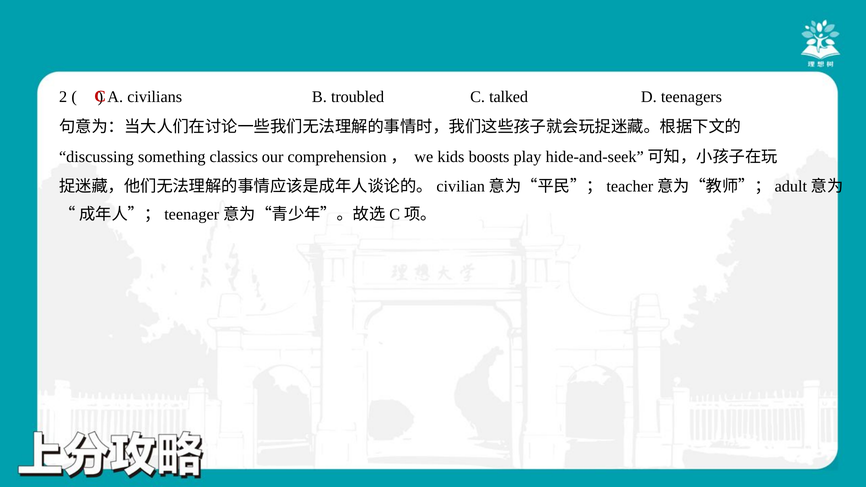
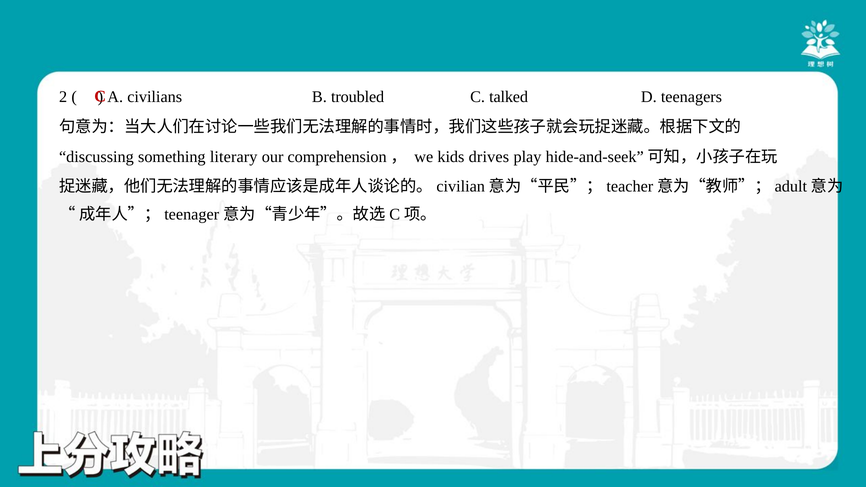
classics: classics -> literary
boosts: boosts -> drives
